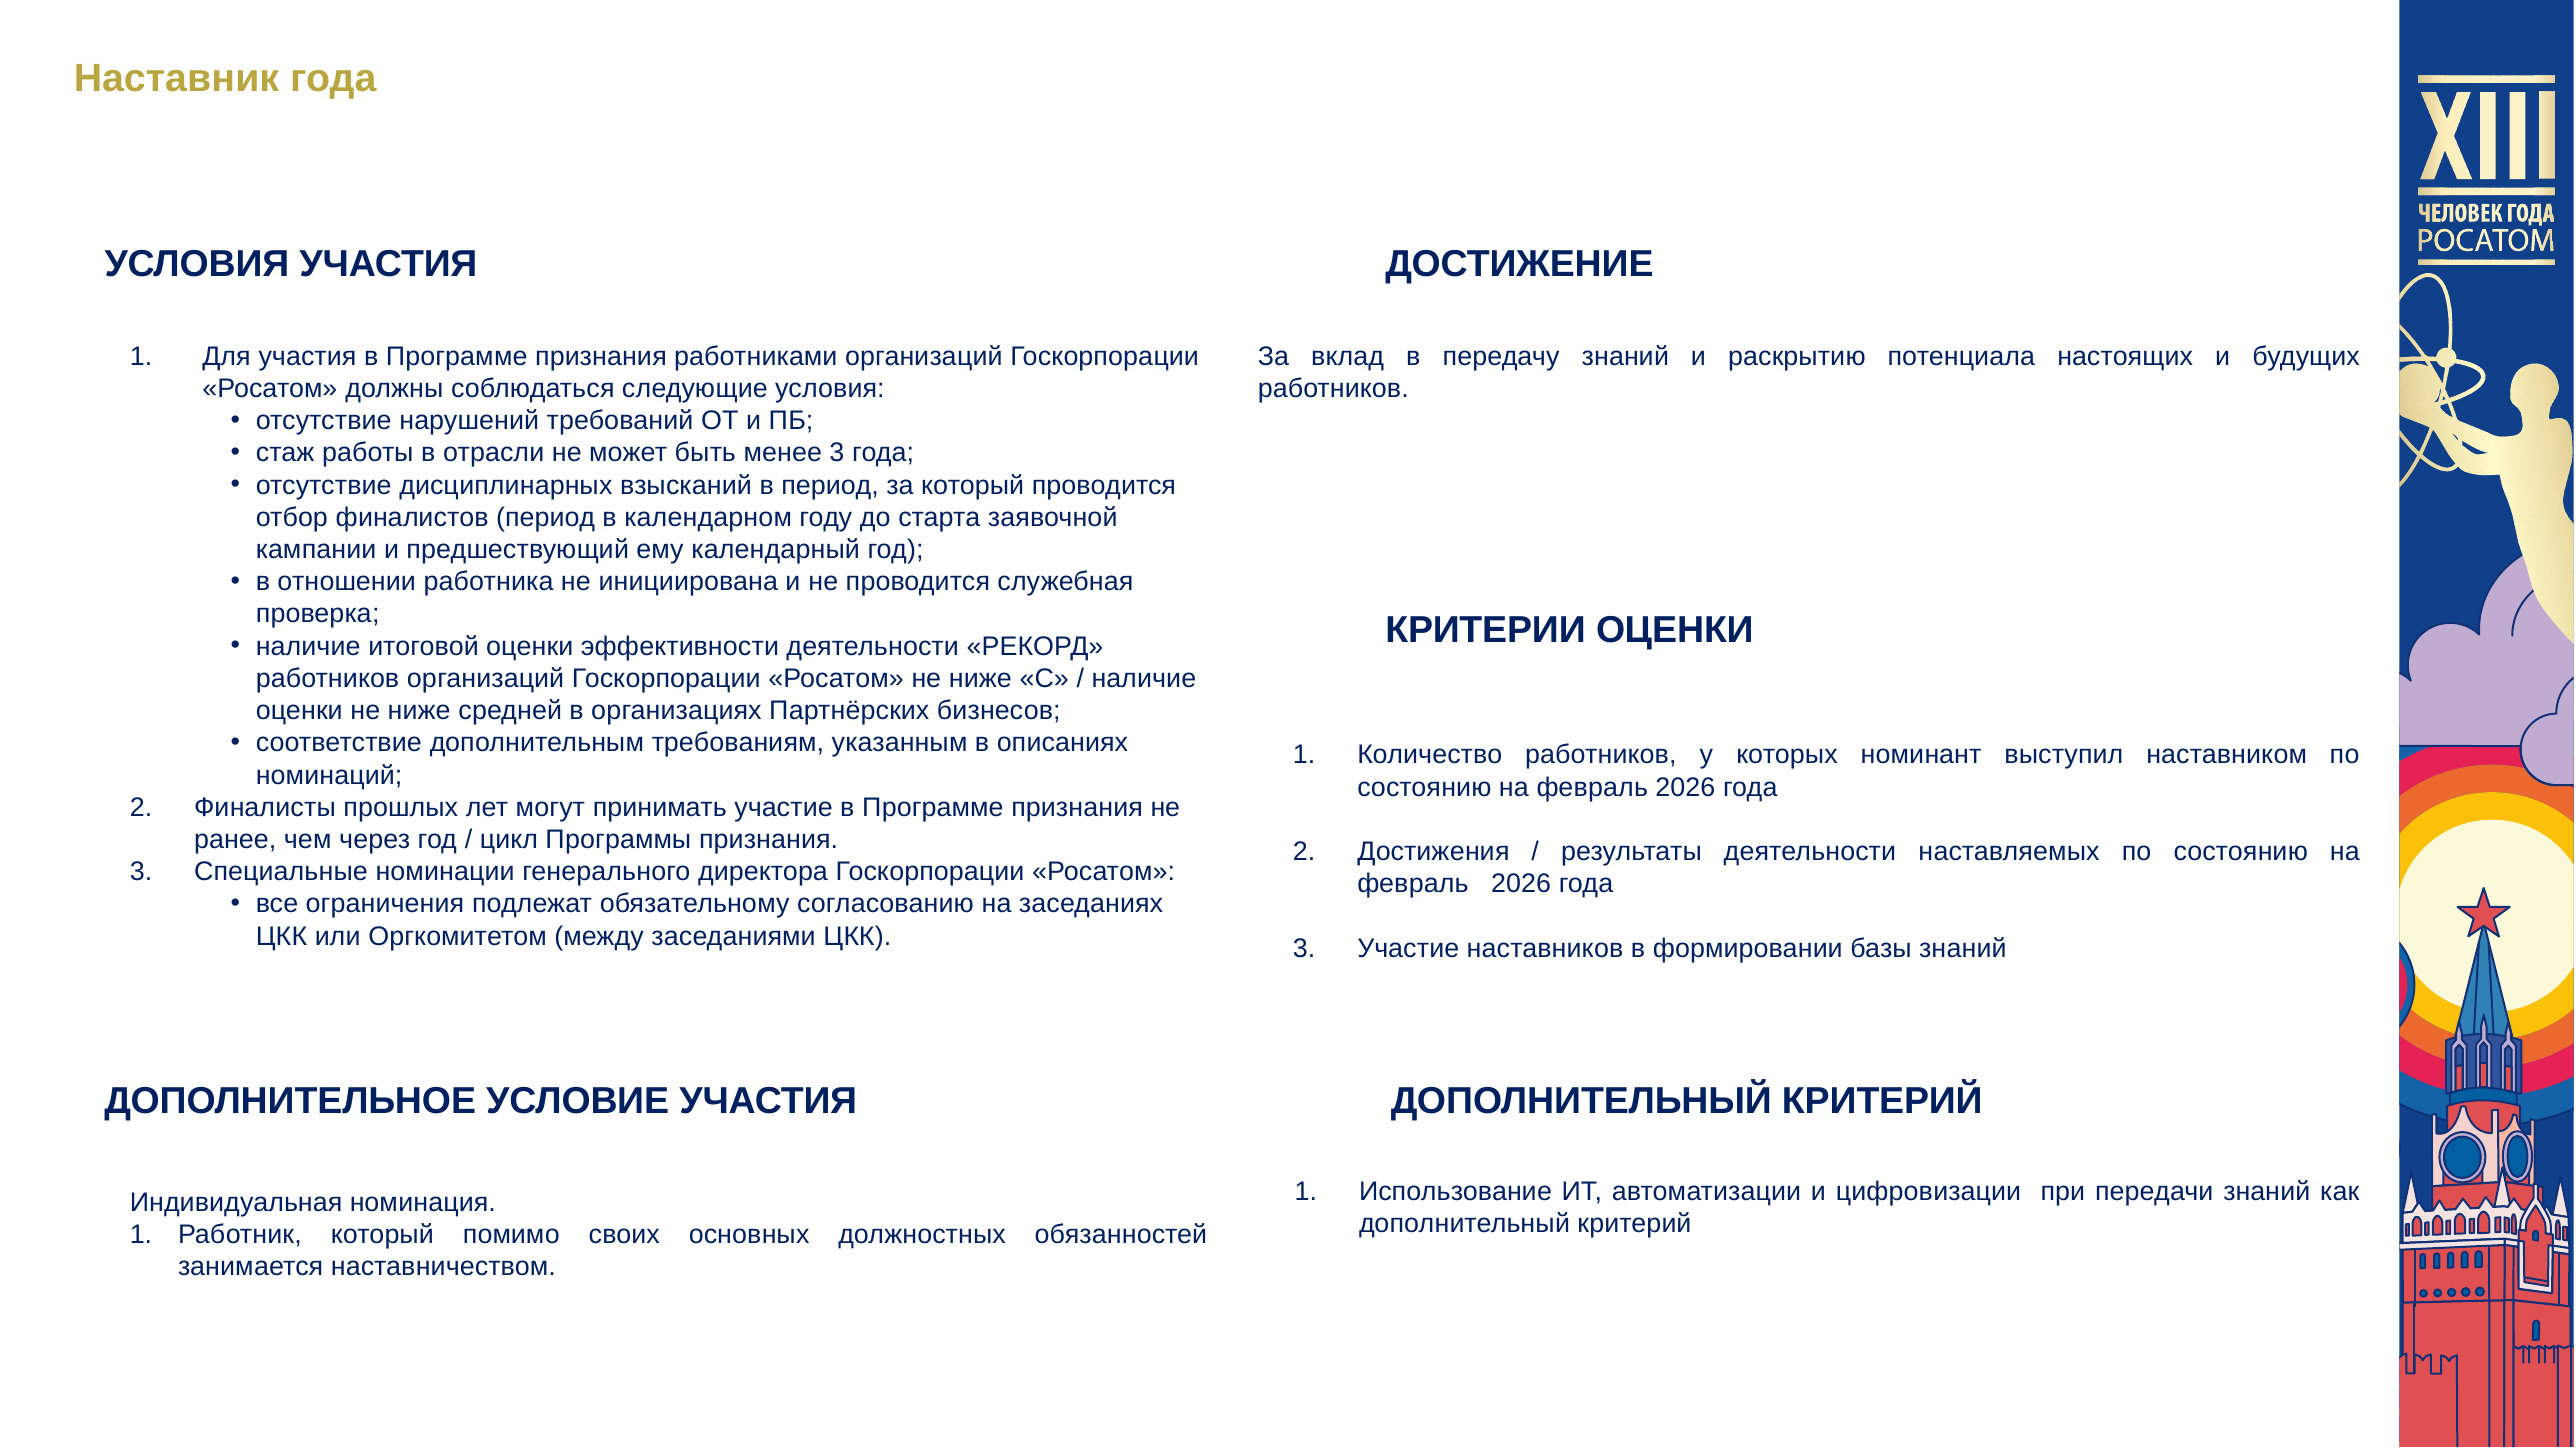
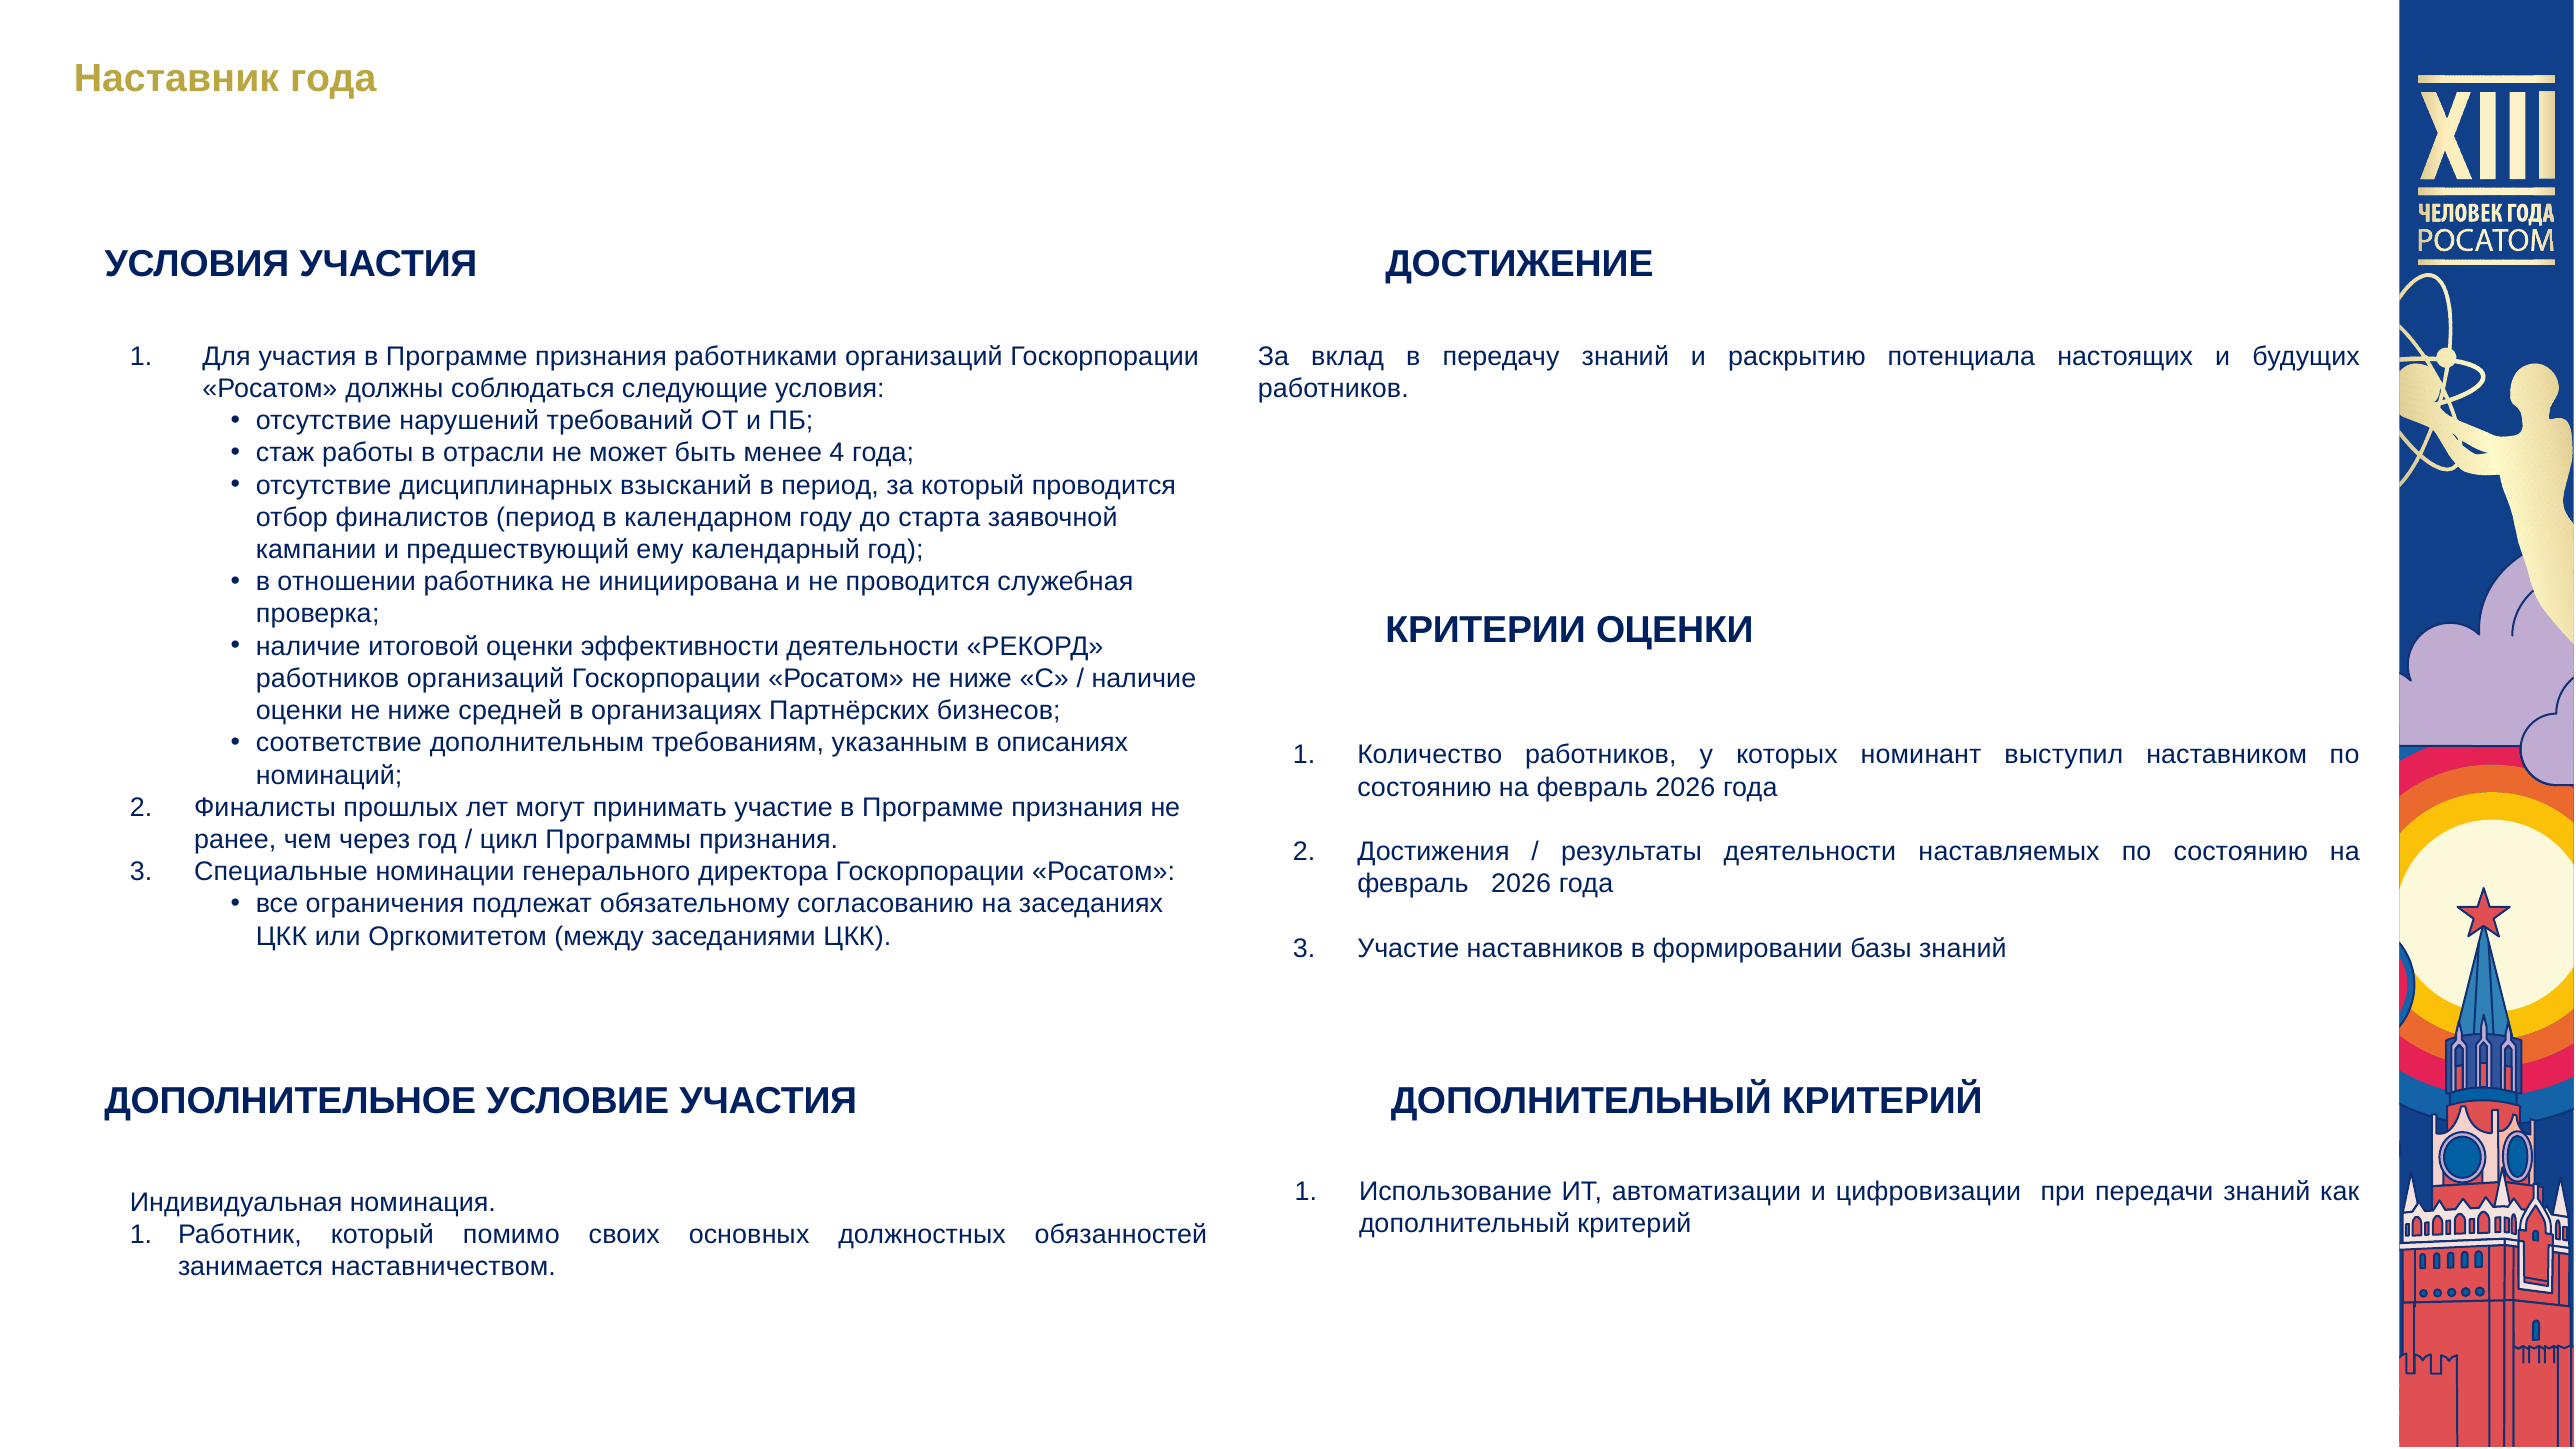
менее 3: 3 -> 4
